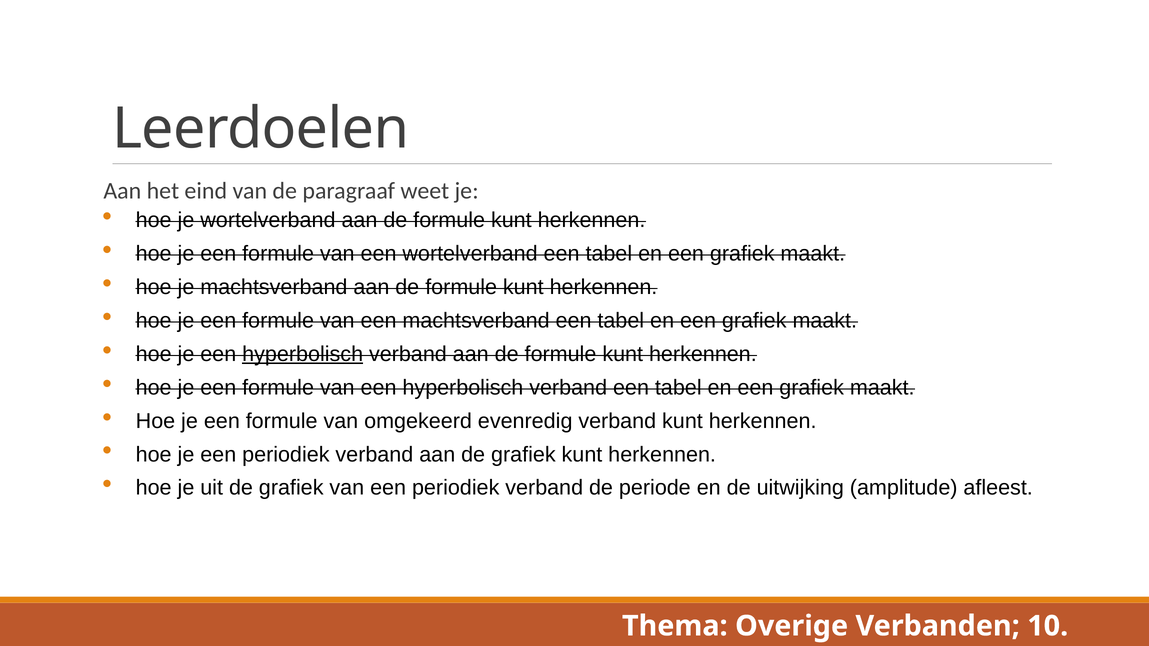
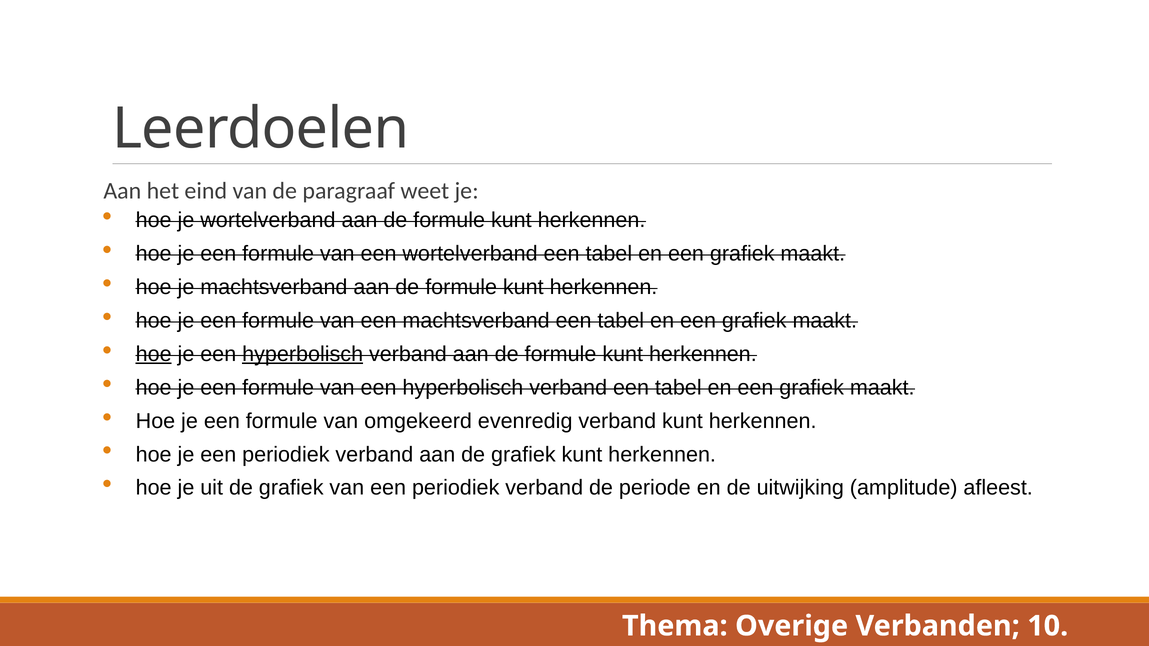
hoe at (154, 354) underline: none -> present
